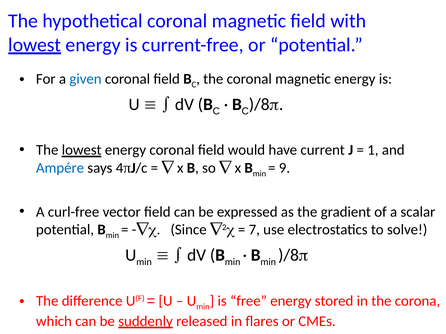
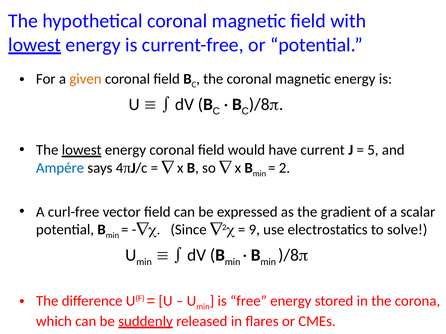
given colour: blue -> orange
1: 1 -> 5
9: 9 -> 2
7: 7 -> 9
